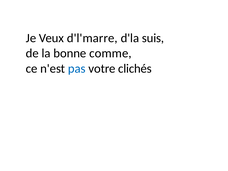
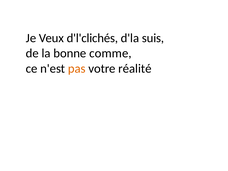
d'l'marre: d'l'marre -> d'l'clichés
pas colour: blue -> orange
clichés: clichés -> réalité
